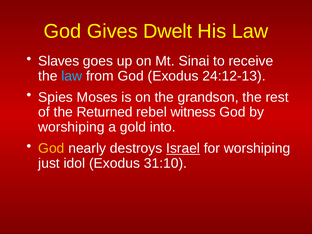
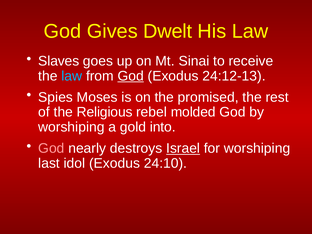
God at (131, 76) underline: none -> present
grandson: grandson -> promised
Returned: Returned -> Religious
witness: witness -> molded
God at (51, 148) colour: yellow -> pink
just: just -> last
31:10: 31:10 -> 24:10
